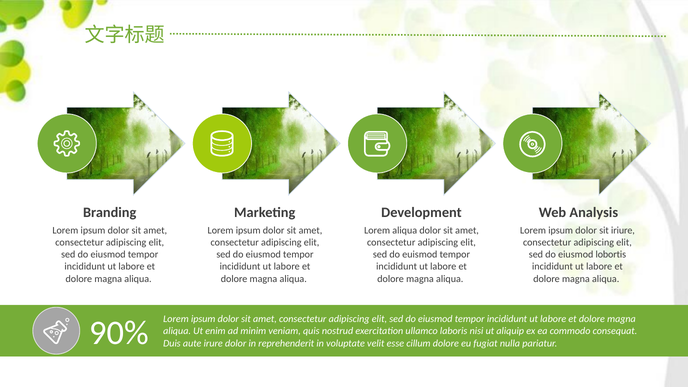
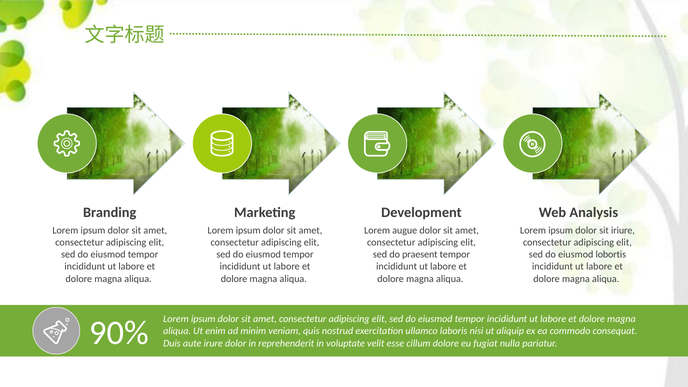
Lorem aliqua: aliqua -> augue
euismod: euismod -> praesent
